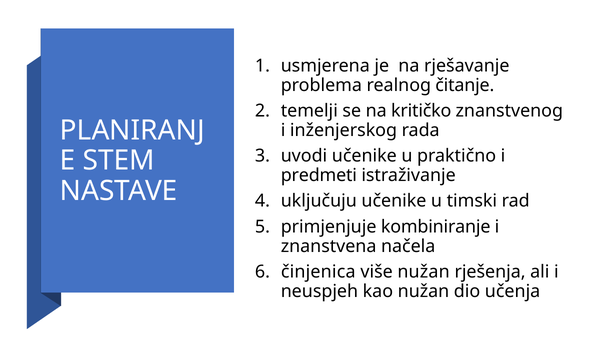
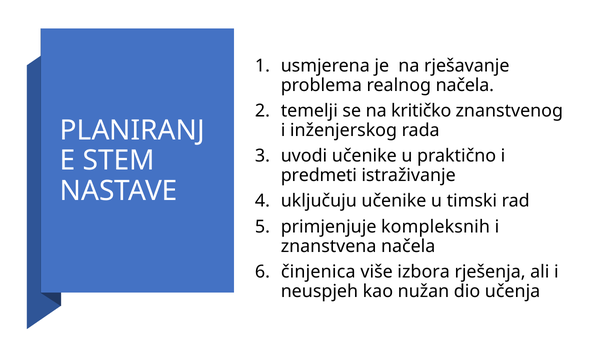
realnog čitanje: čitanje -> načela
kombiniranje: kombiniranje -> kompleksnih
više nužan: nužan -> izbora
